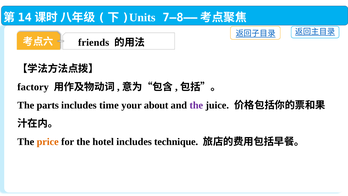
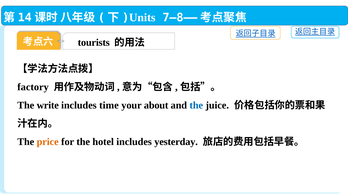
friends: friends -> tourists
parts: parts -> write
the at (196, 105) colour: purple -> blue
technique: technique -> yesterday
